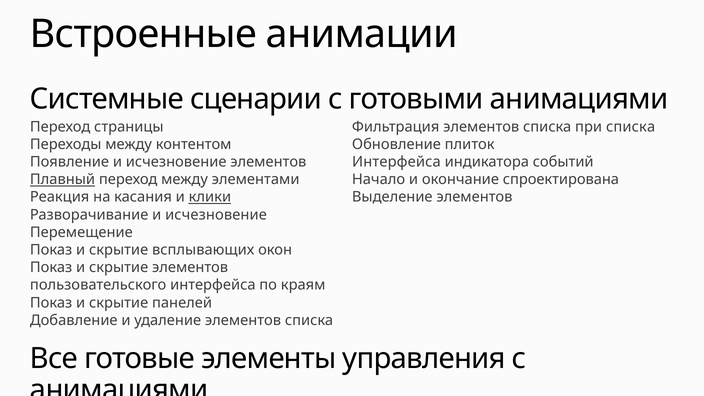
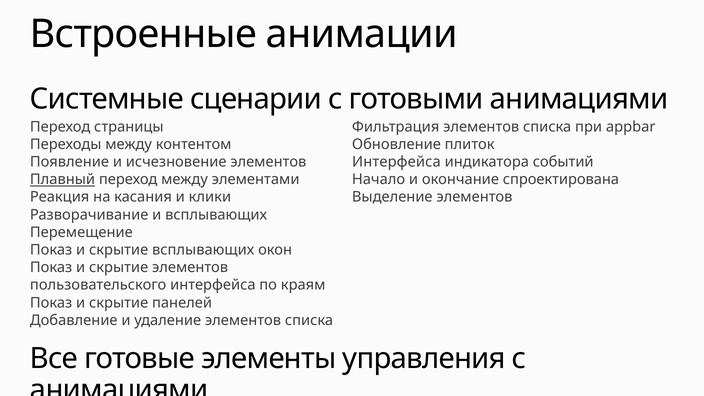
при списка: списка -> appbar
клики underline: present -> none
Разворачивание и исчезновение: исчезновение -> всплывающих
